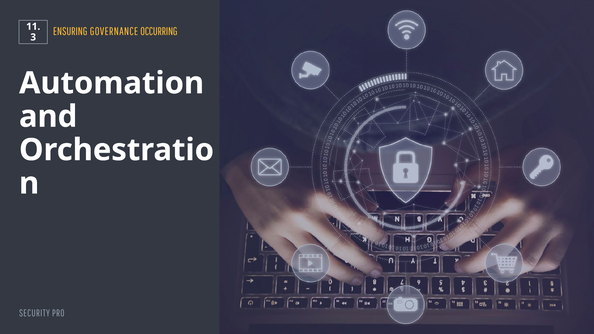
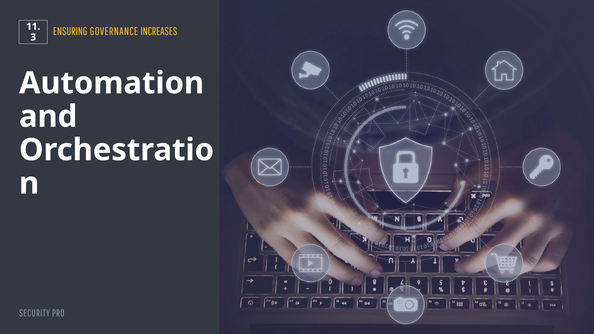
OCCURRING: OCCURRING -> INCREASES
